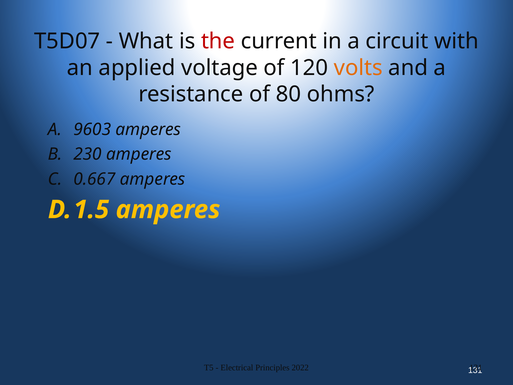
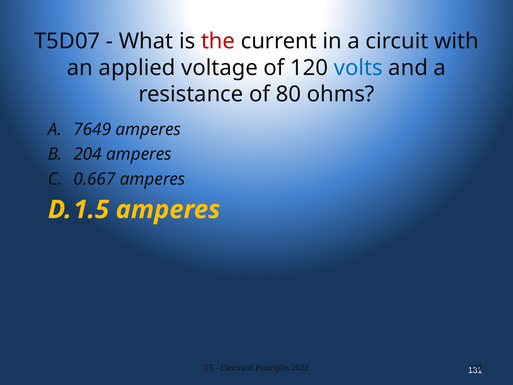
volts colour: orange -> blue
9603: 9603 -> 7649
230: 230 -> 204
